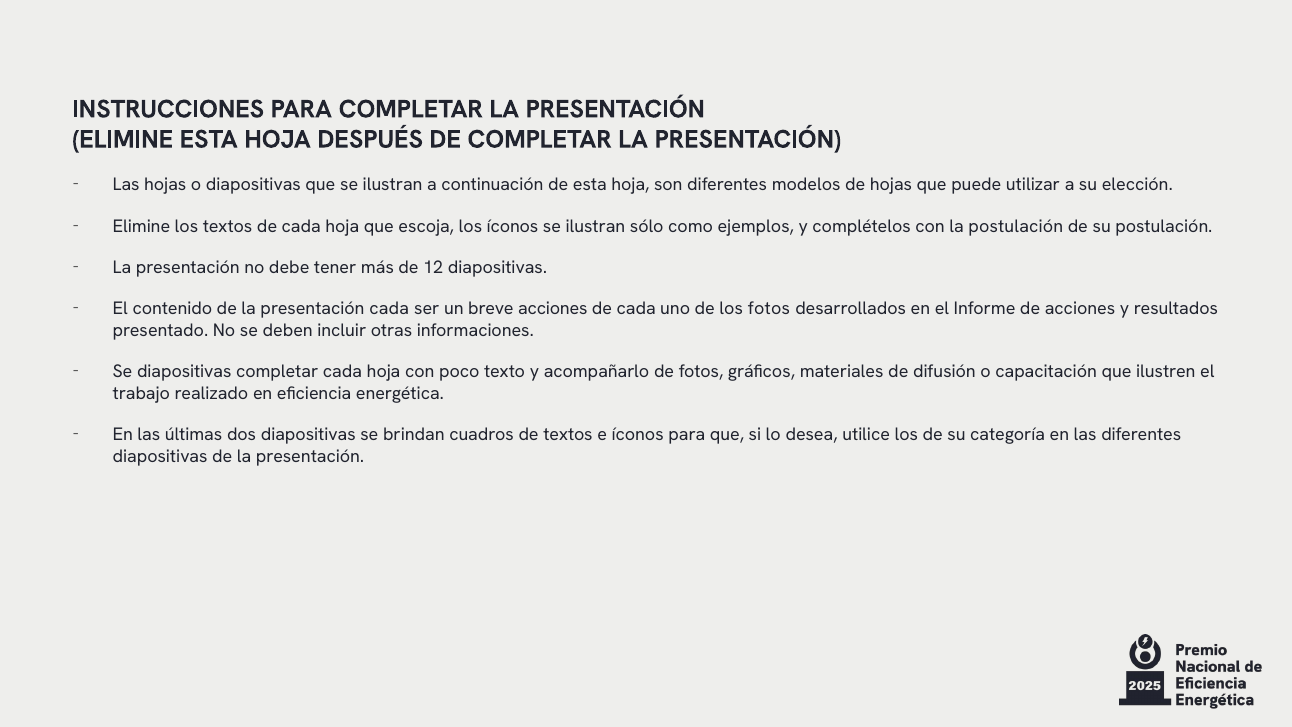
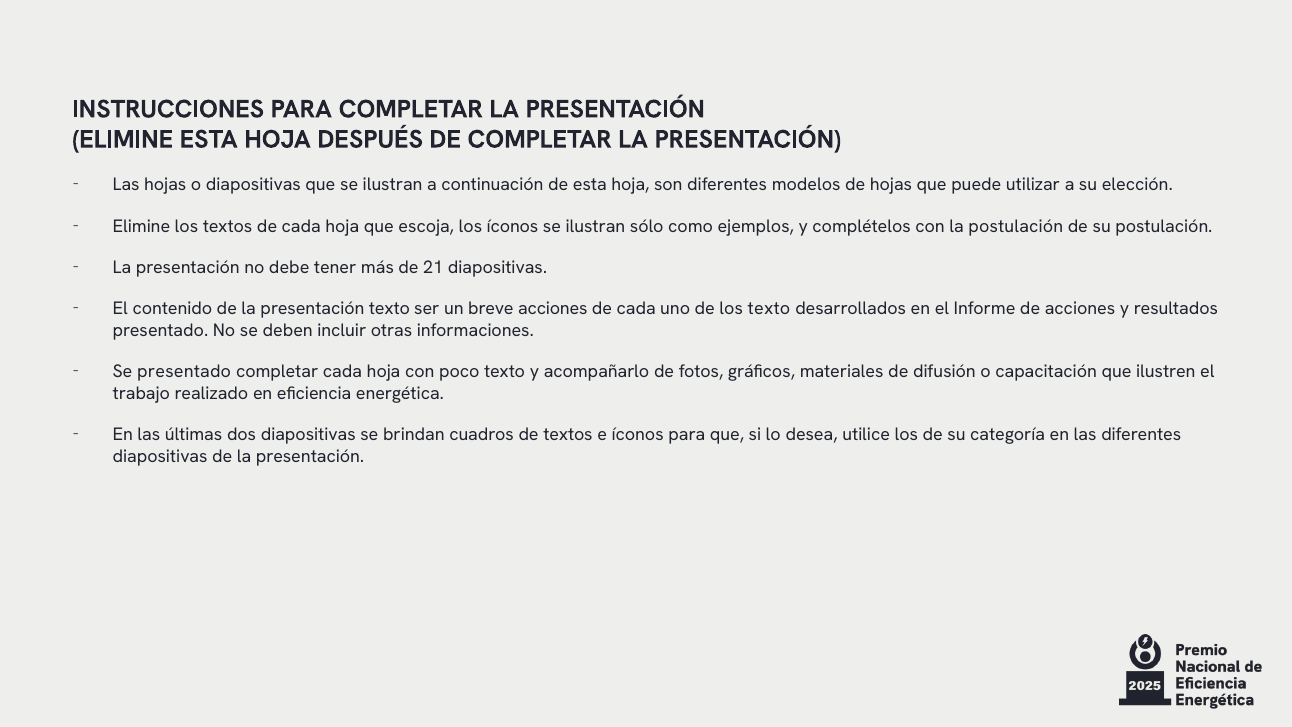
12: 12 -> 21
presentación cada: cada -> texto
los fotos: fotos -> texto
Se diapositivas: diapositivas -> presentado
